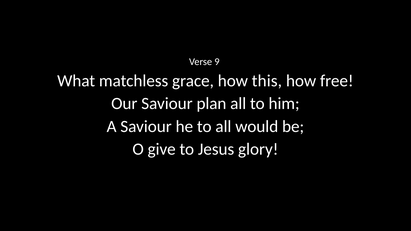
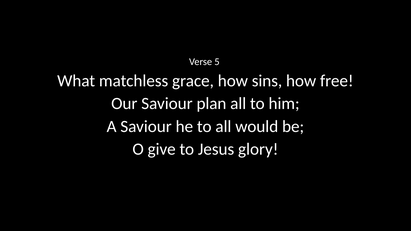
9: 9 -> 5
this: this -> sins
